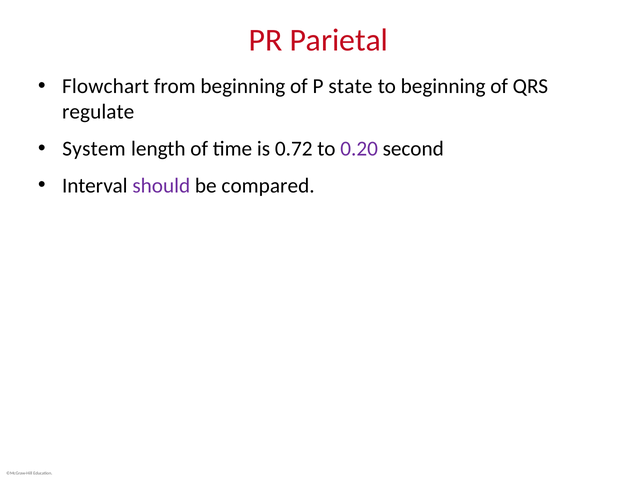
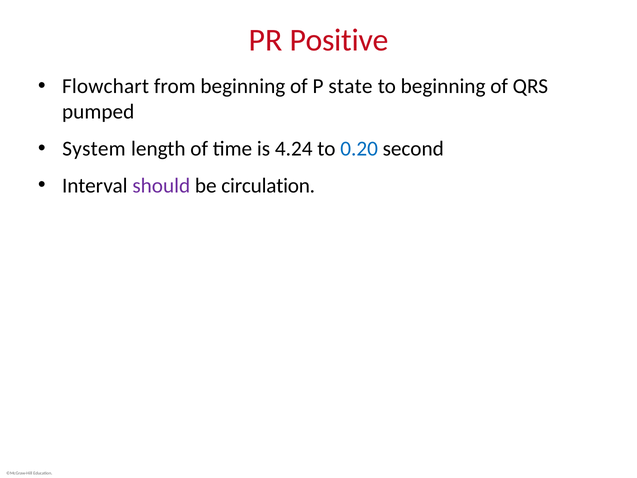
Parietal: Parietal -> Positive
regulate: regulate -> pumped
0.72: 0.72 -> 4.24
0.20 colour: purple -> blue
compared: compared -> circulation
